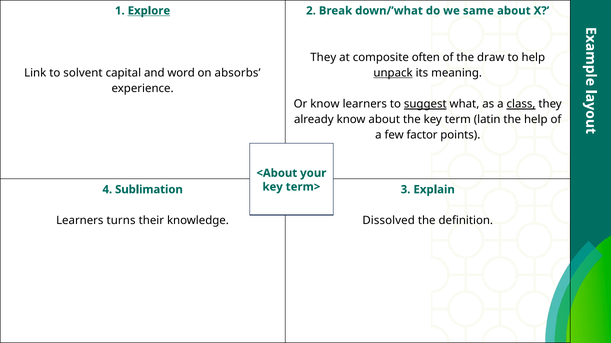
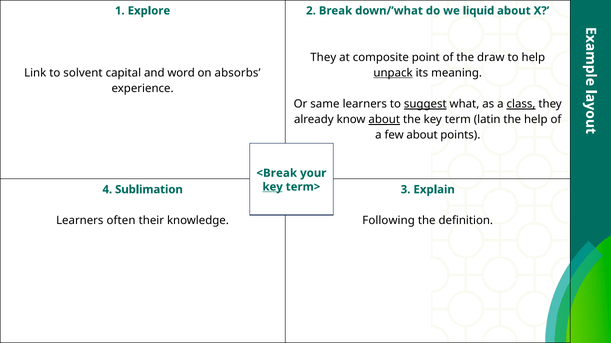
Explore underline: present -> none
same: same -> liquid
often: often -> point
Or know: know -> same
about at (384, 120) underline: none -> present
few factor: factor -> about
<About: <About -> <Break
key at (273, 187) underline: none -> present
turns: turns -> often
Dissolved: Dissolved -> Following
